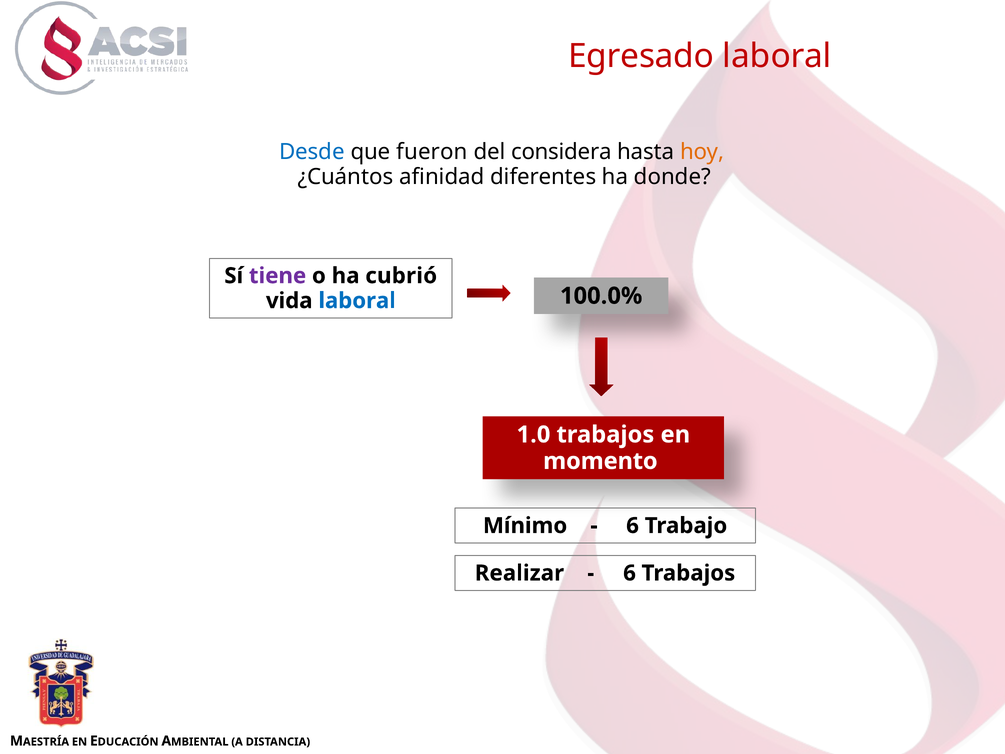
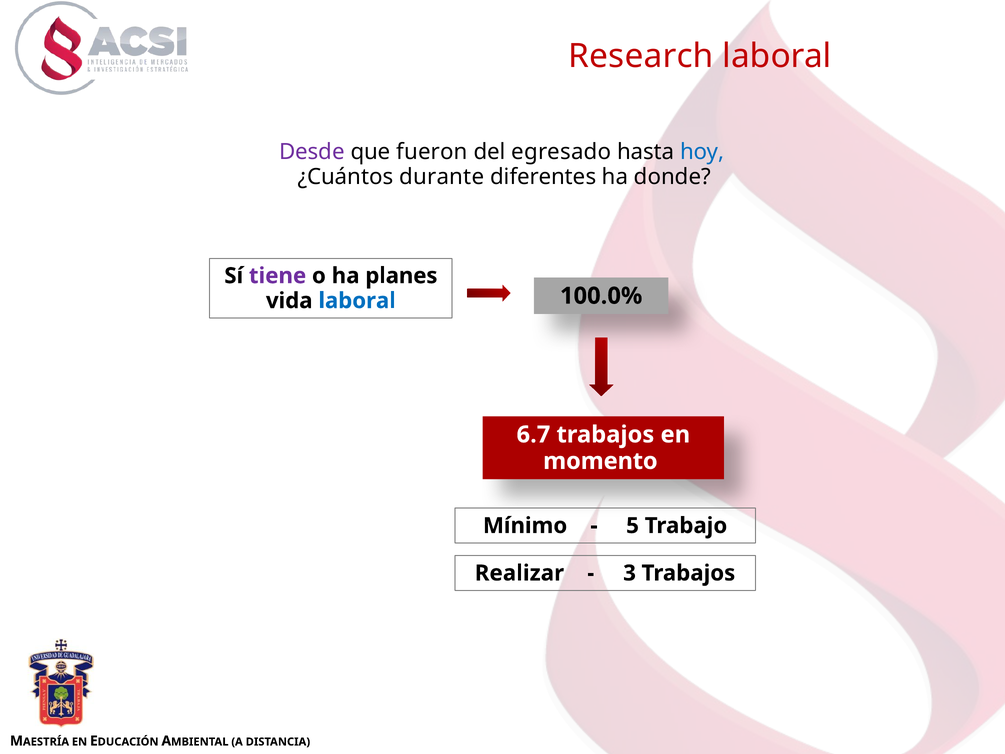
Egresado: Egresado -> Research
Desde colour: blue -> purple
considera: considera -> egresado
hoy colour: orange -> blue
afinidad: afinidad -> durante
cubrió: cubrió -> planes
1.0: 1.0 -> 6.7
6 at (633, 526): 6 -> 5
6 at (630, 573): 6 -> 3
